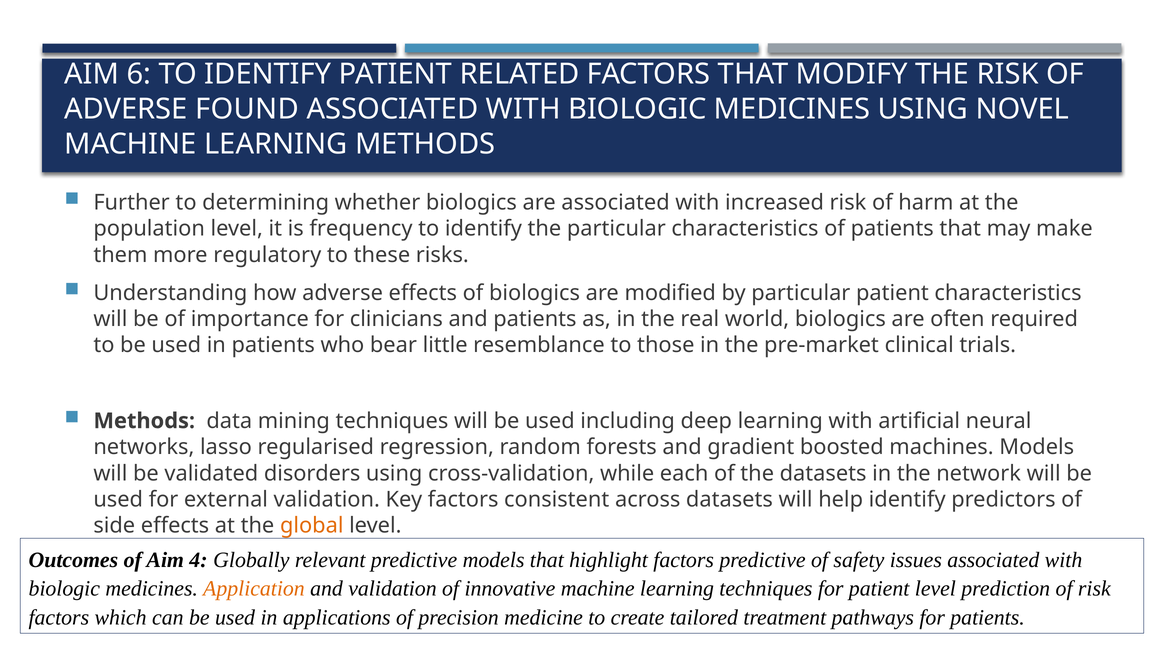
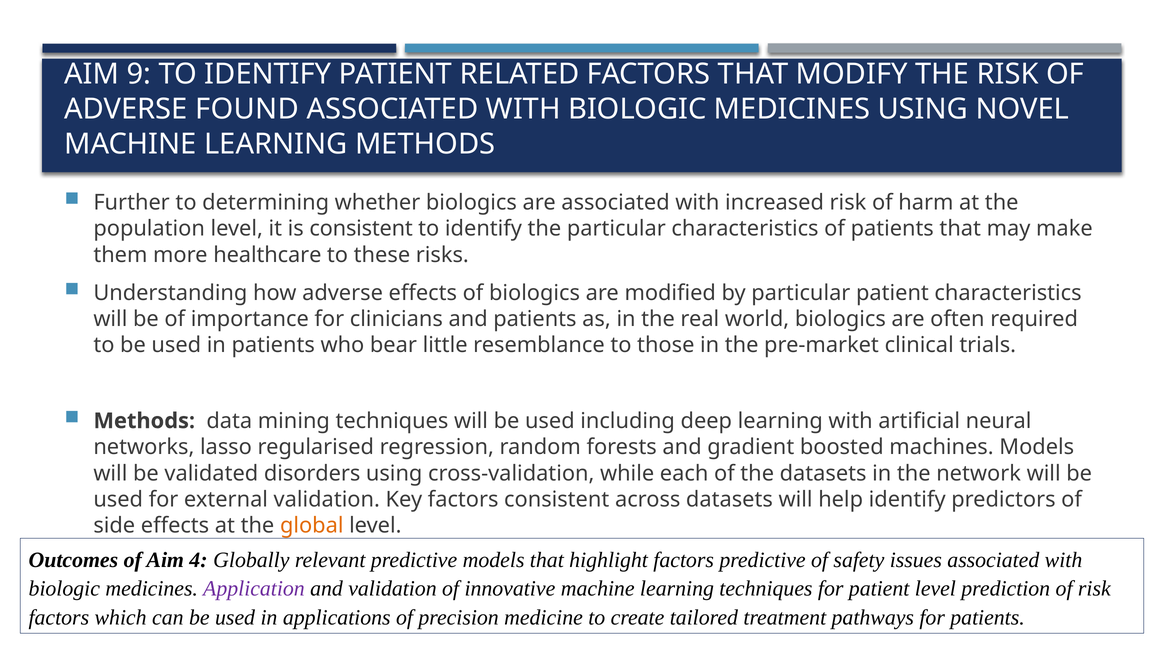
6: 6 -> 9
is frequency: frequency -> consistent
regulatory: regulatory -> healthcare
Application colour: orange -> purple
